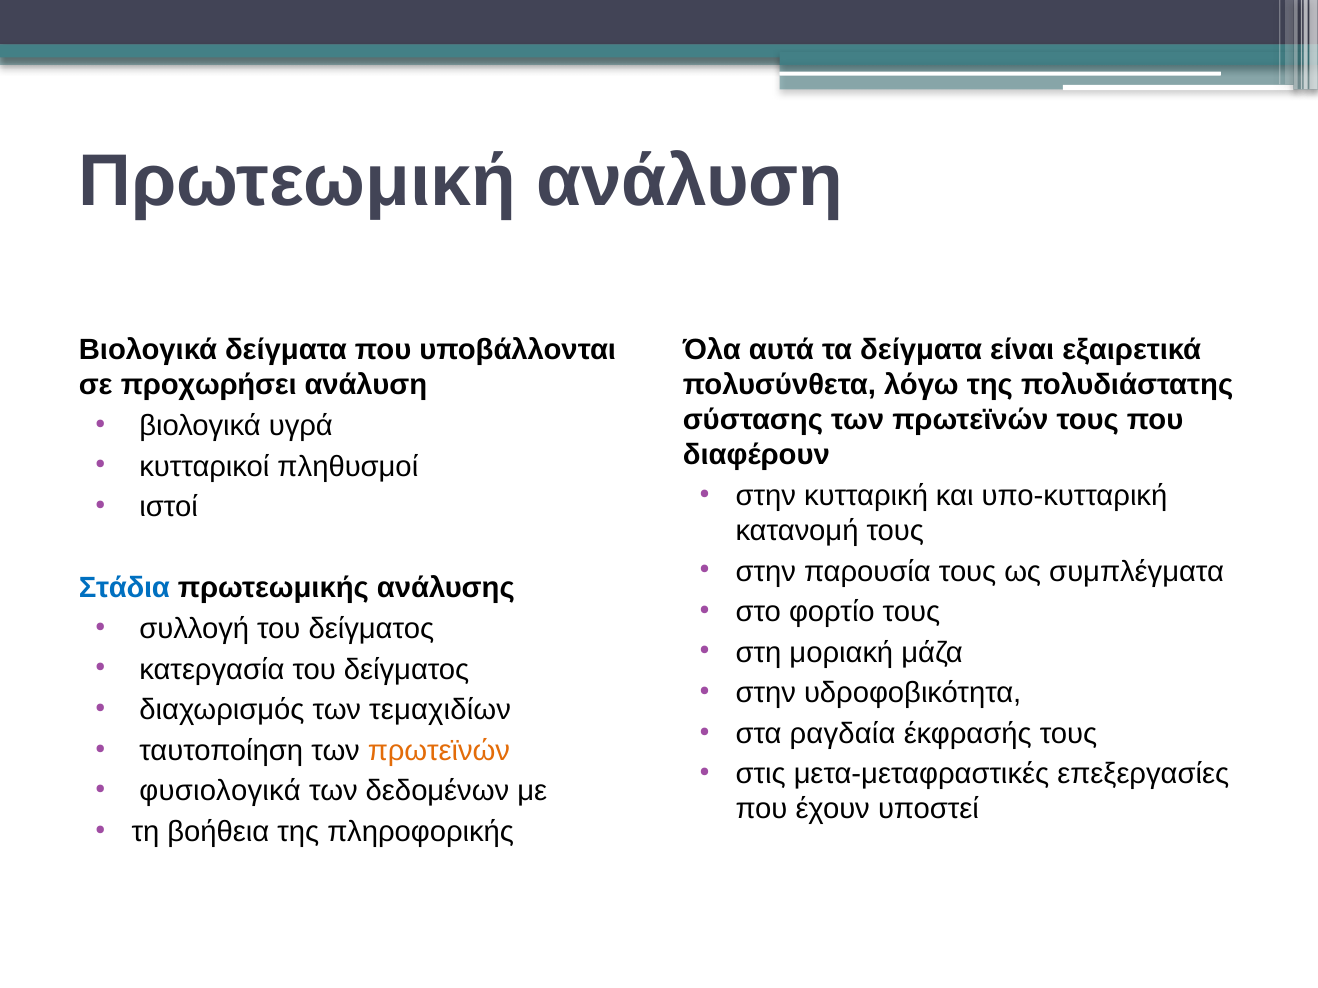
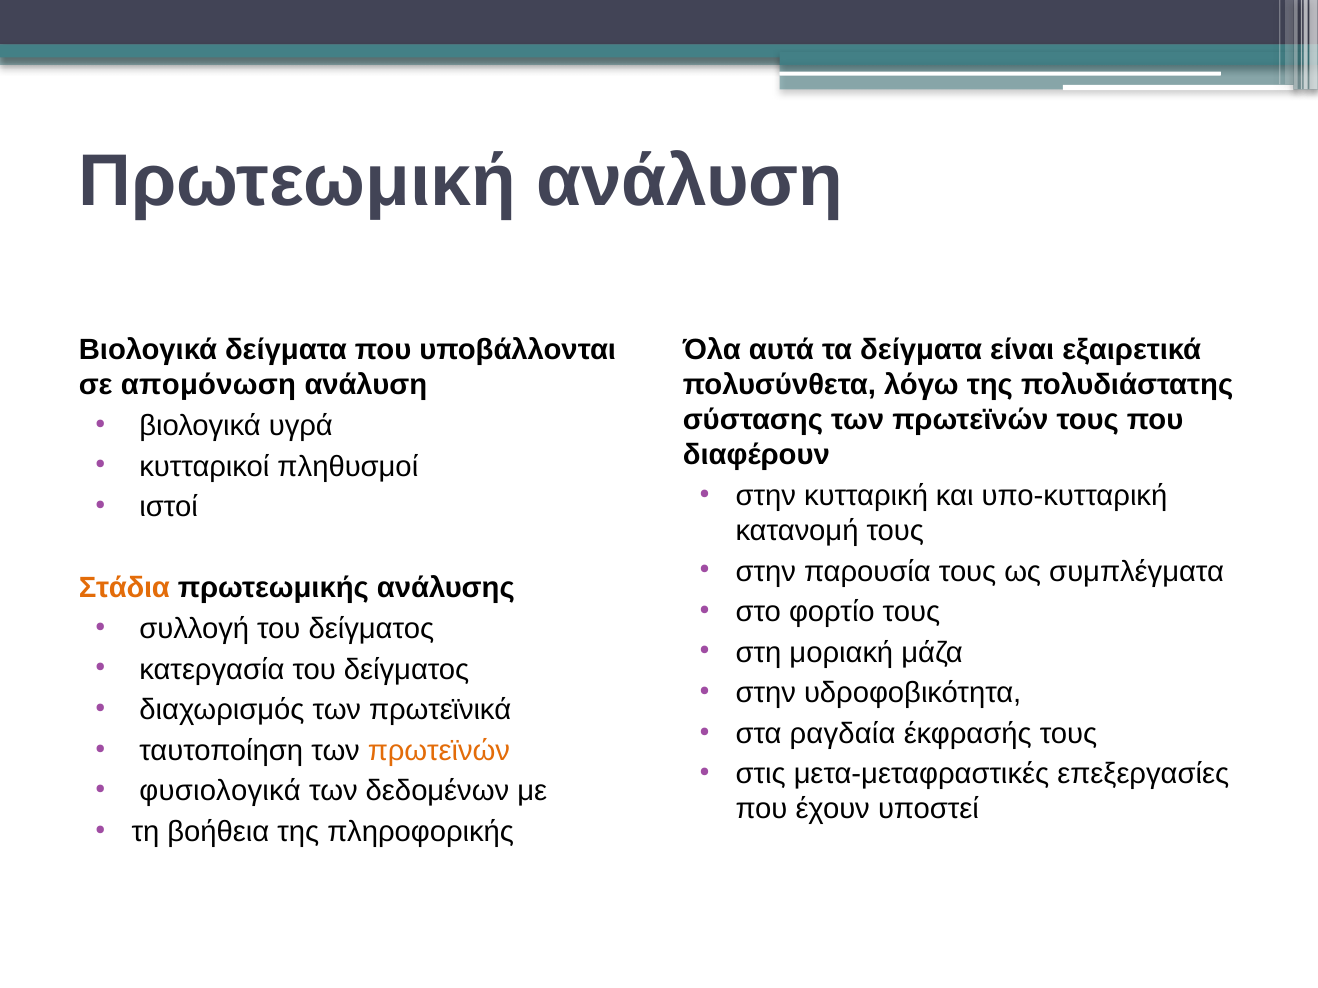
προχωρήσει: προχωρήσει -> απομόνωση
Στάδια colour: blue -> orange
τεμαχιδίων: τεμαχιδίων -> πρωτεϊνικά
